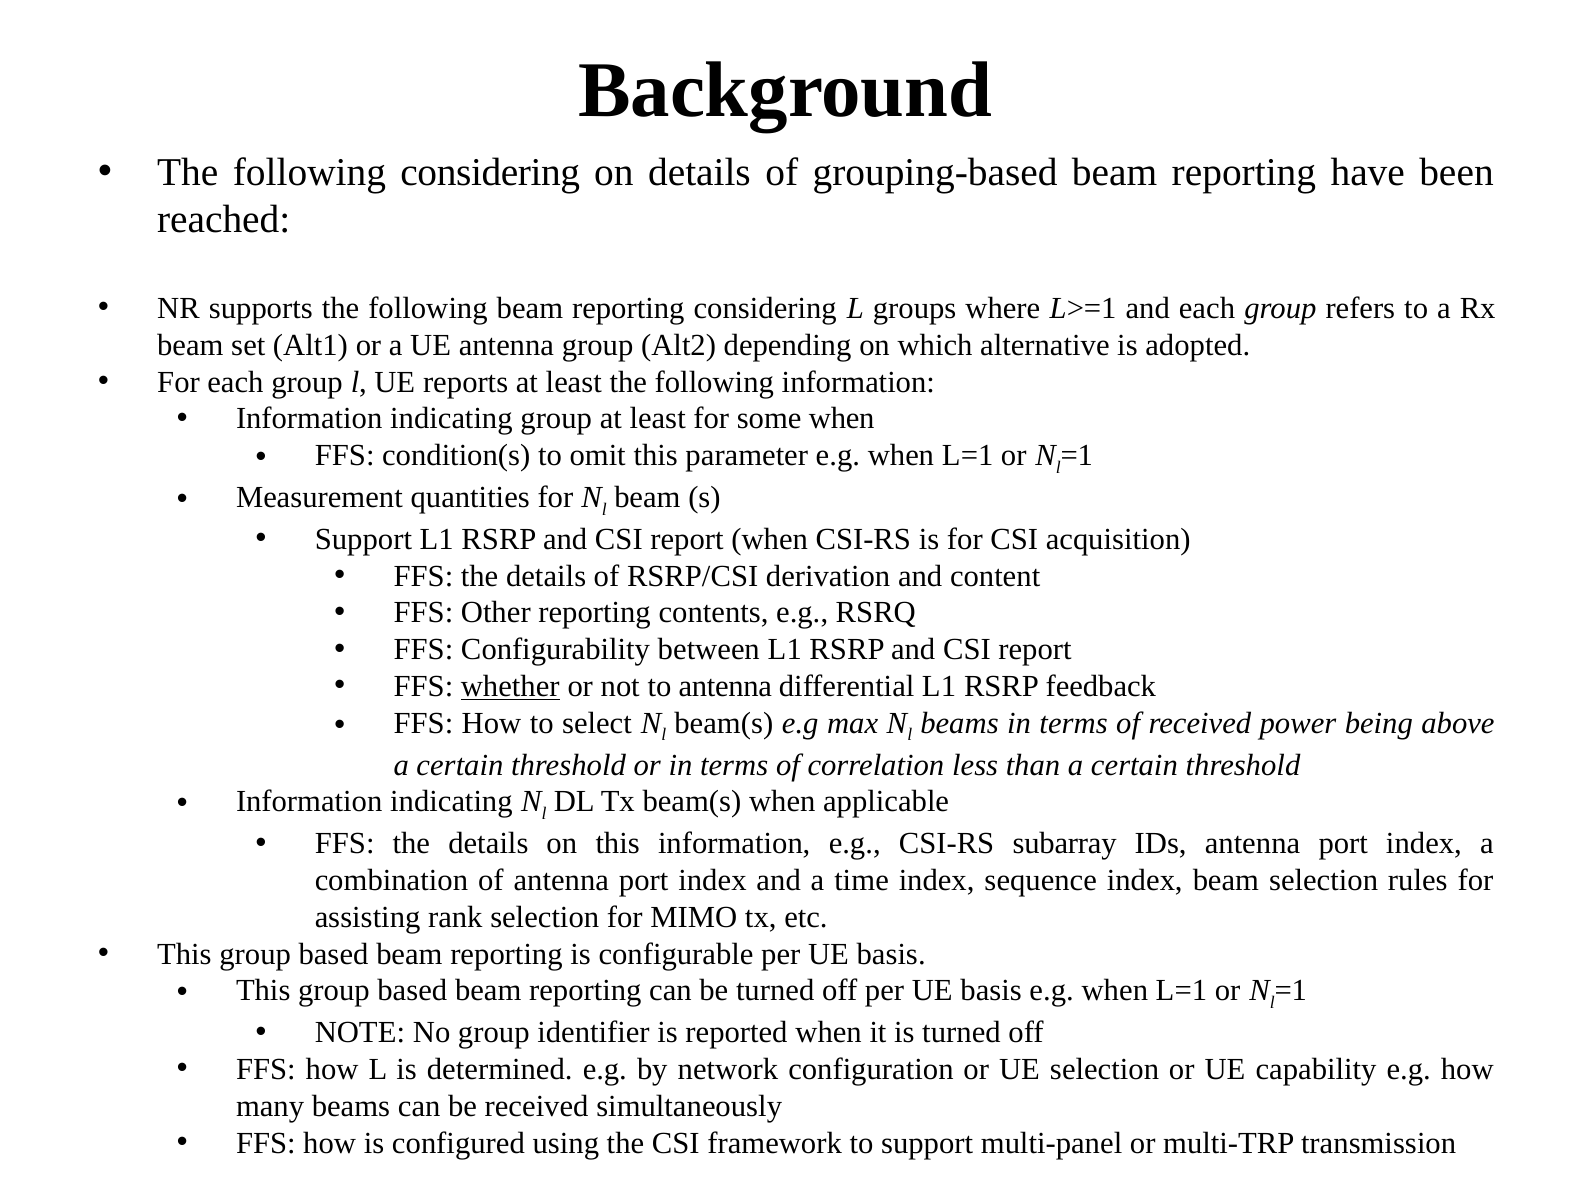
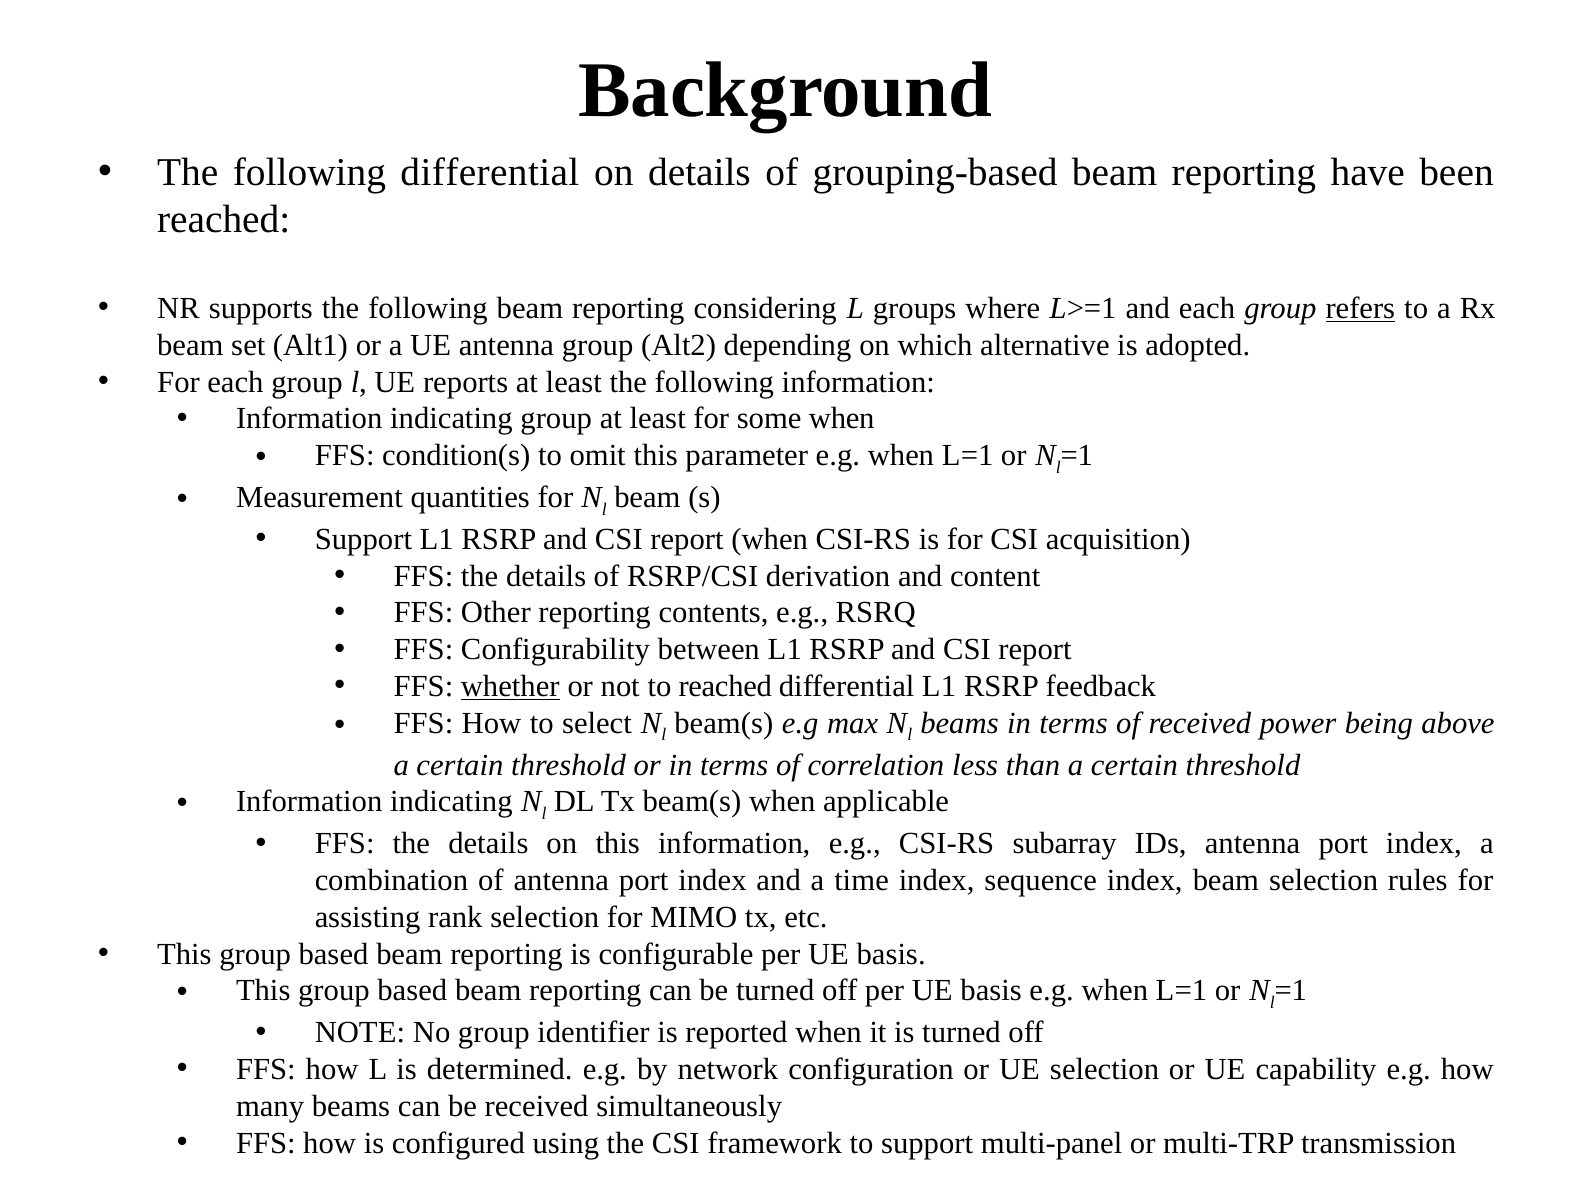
following considering: considering -> differential
refers underline: none -> present
to antenna: antenna -> reached
